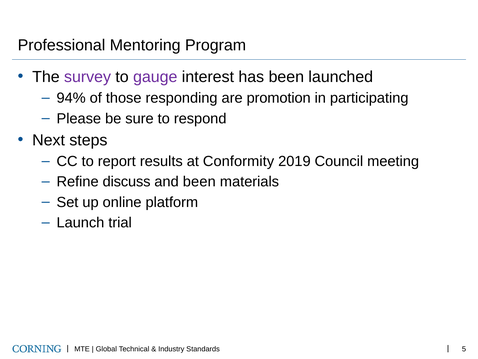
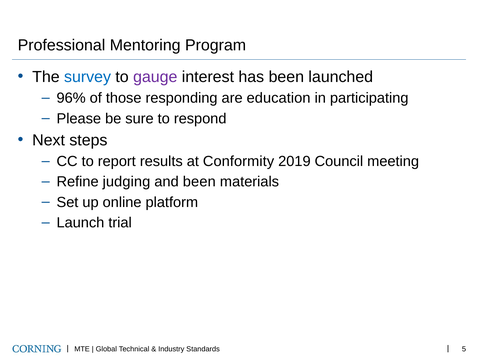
survey colour: purple -> blue
94%: 94% -> 96%
promotion: promotion -> education
discuss: discuss -> judging
